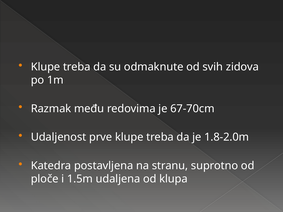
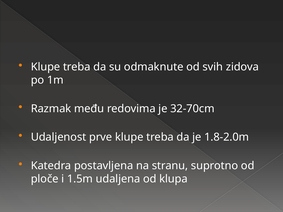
67-70cm: 67-70cm -> 32-70cm
